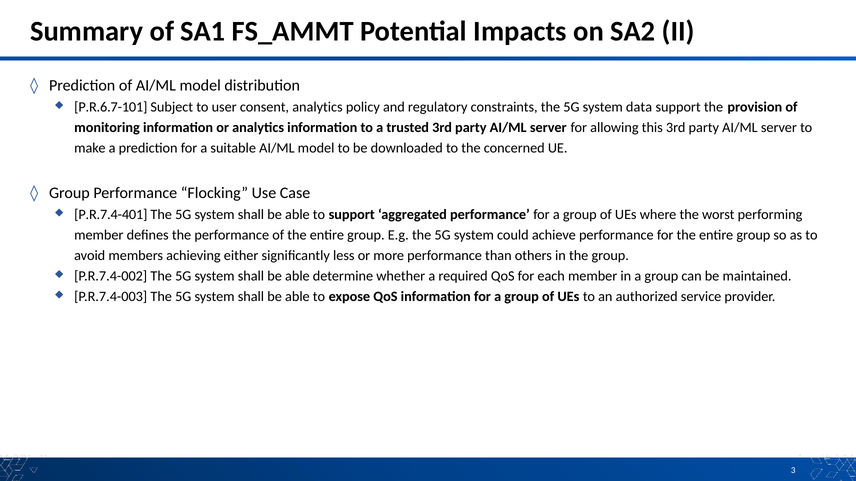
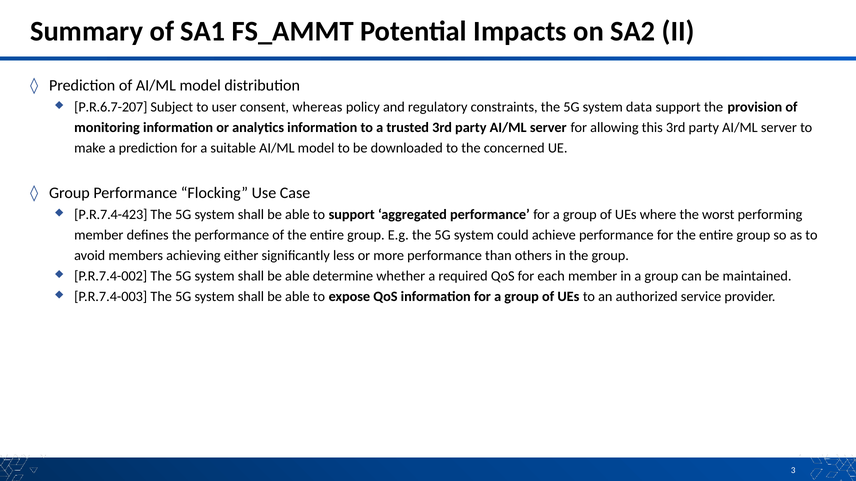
P.R.6.7-101: P.R.6.7-101 -> P.R.6.7-207
consent analytics: analytics -> whereas
P.R.7.4-401: P.R.7.4-401 -> P.R.7.4-423
